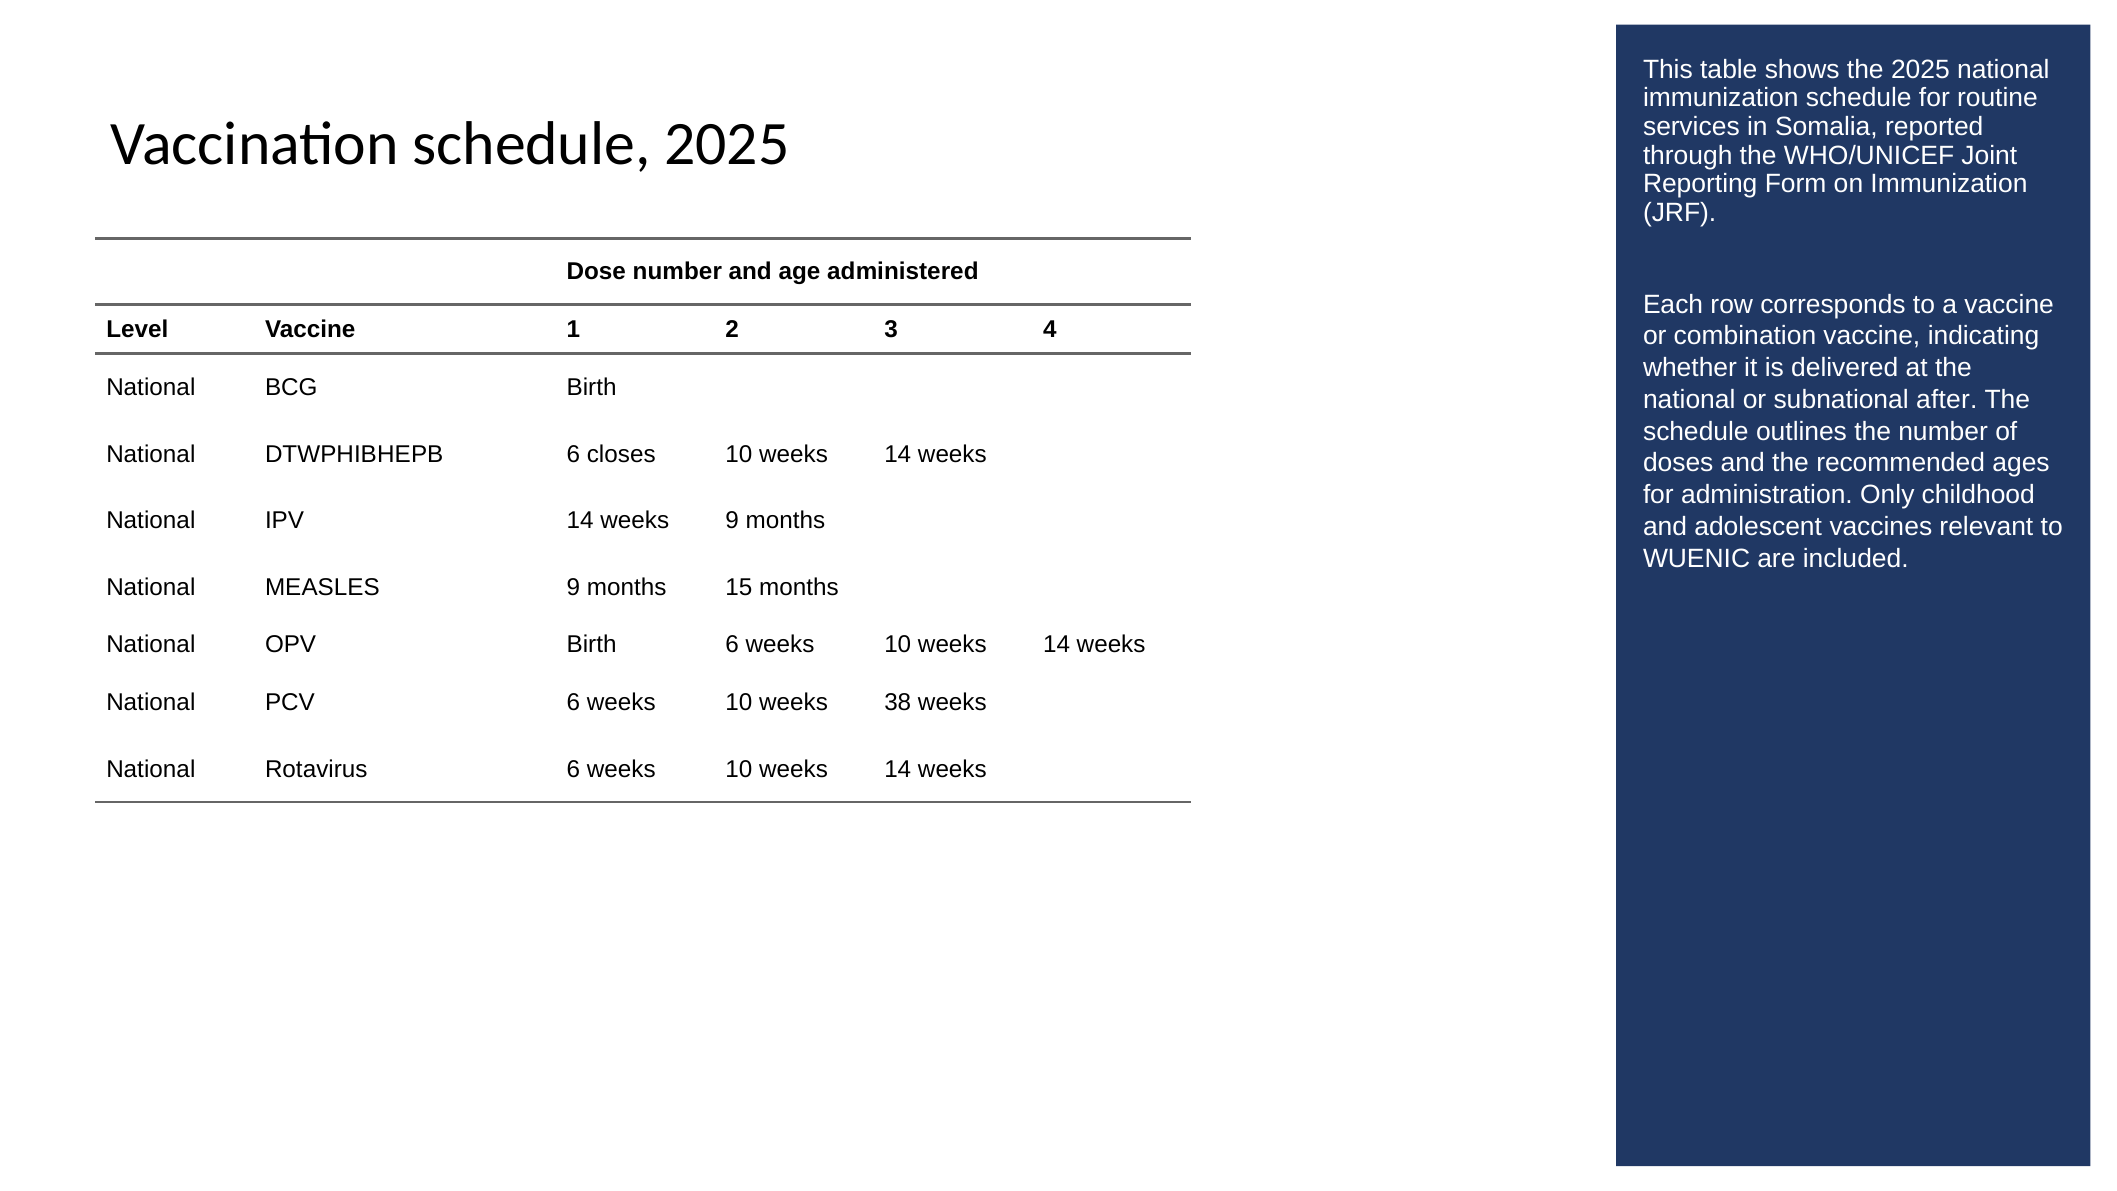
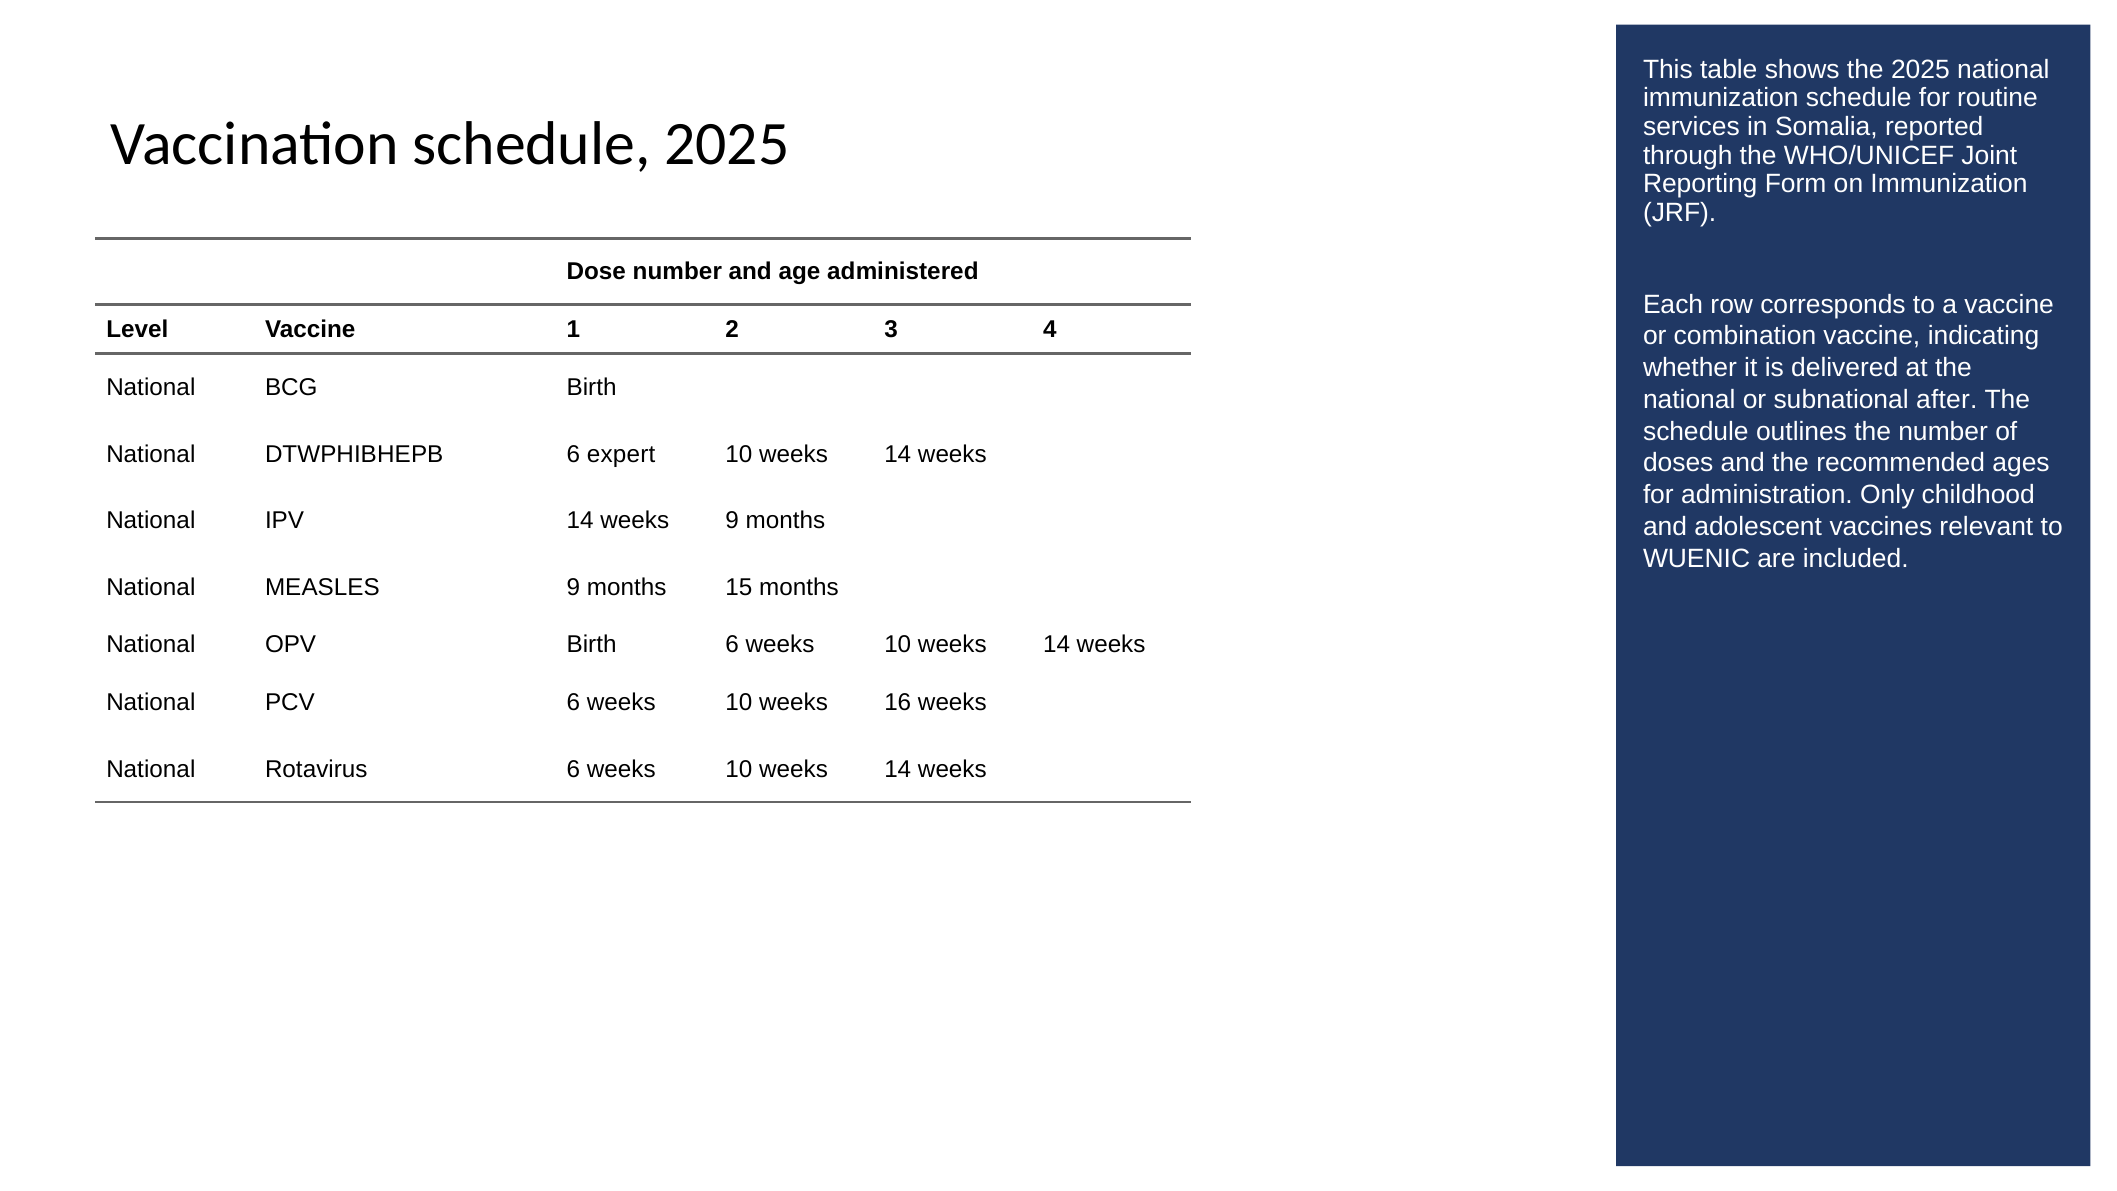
closes: closes -> expert
38: 38 -> 16
